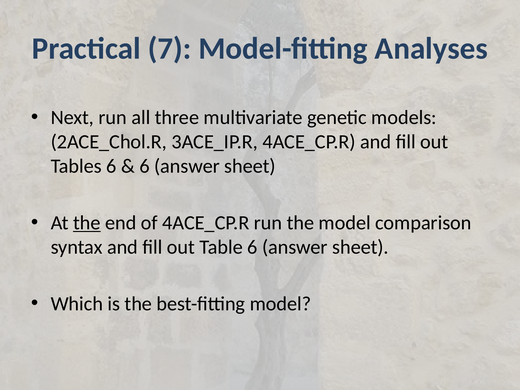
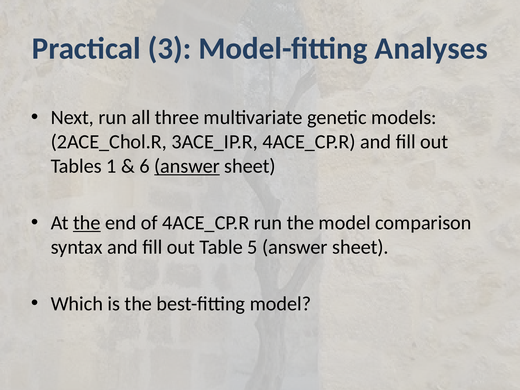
7: 7 -> 3
Tables 6: 6 -> 1
answer at (187, 166) underline: none -> present
Table 6: 6 -> 5
